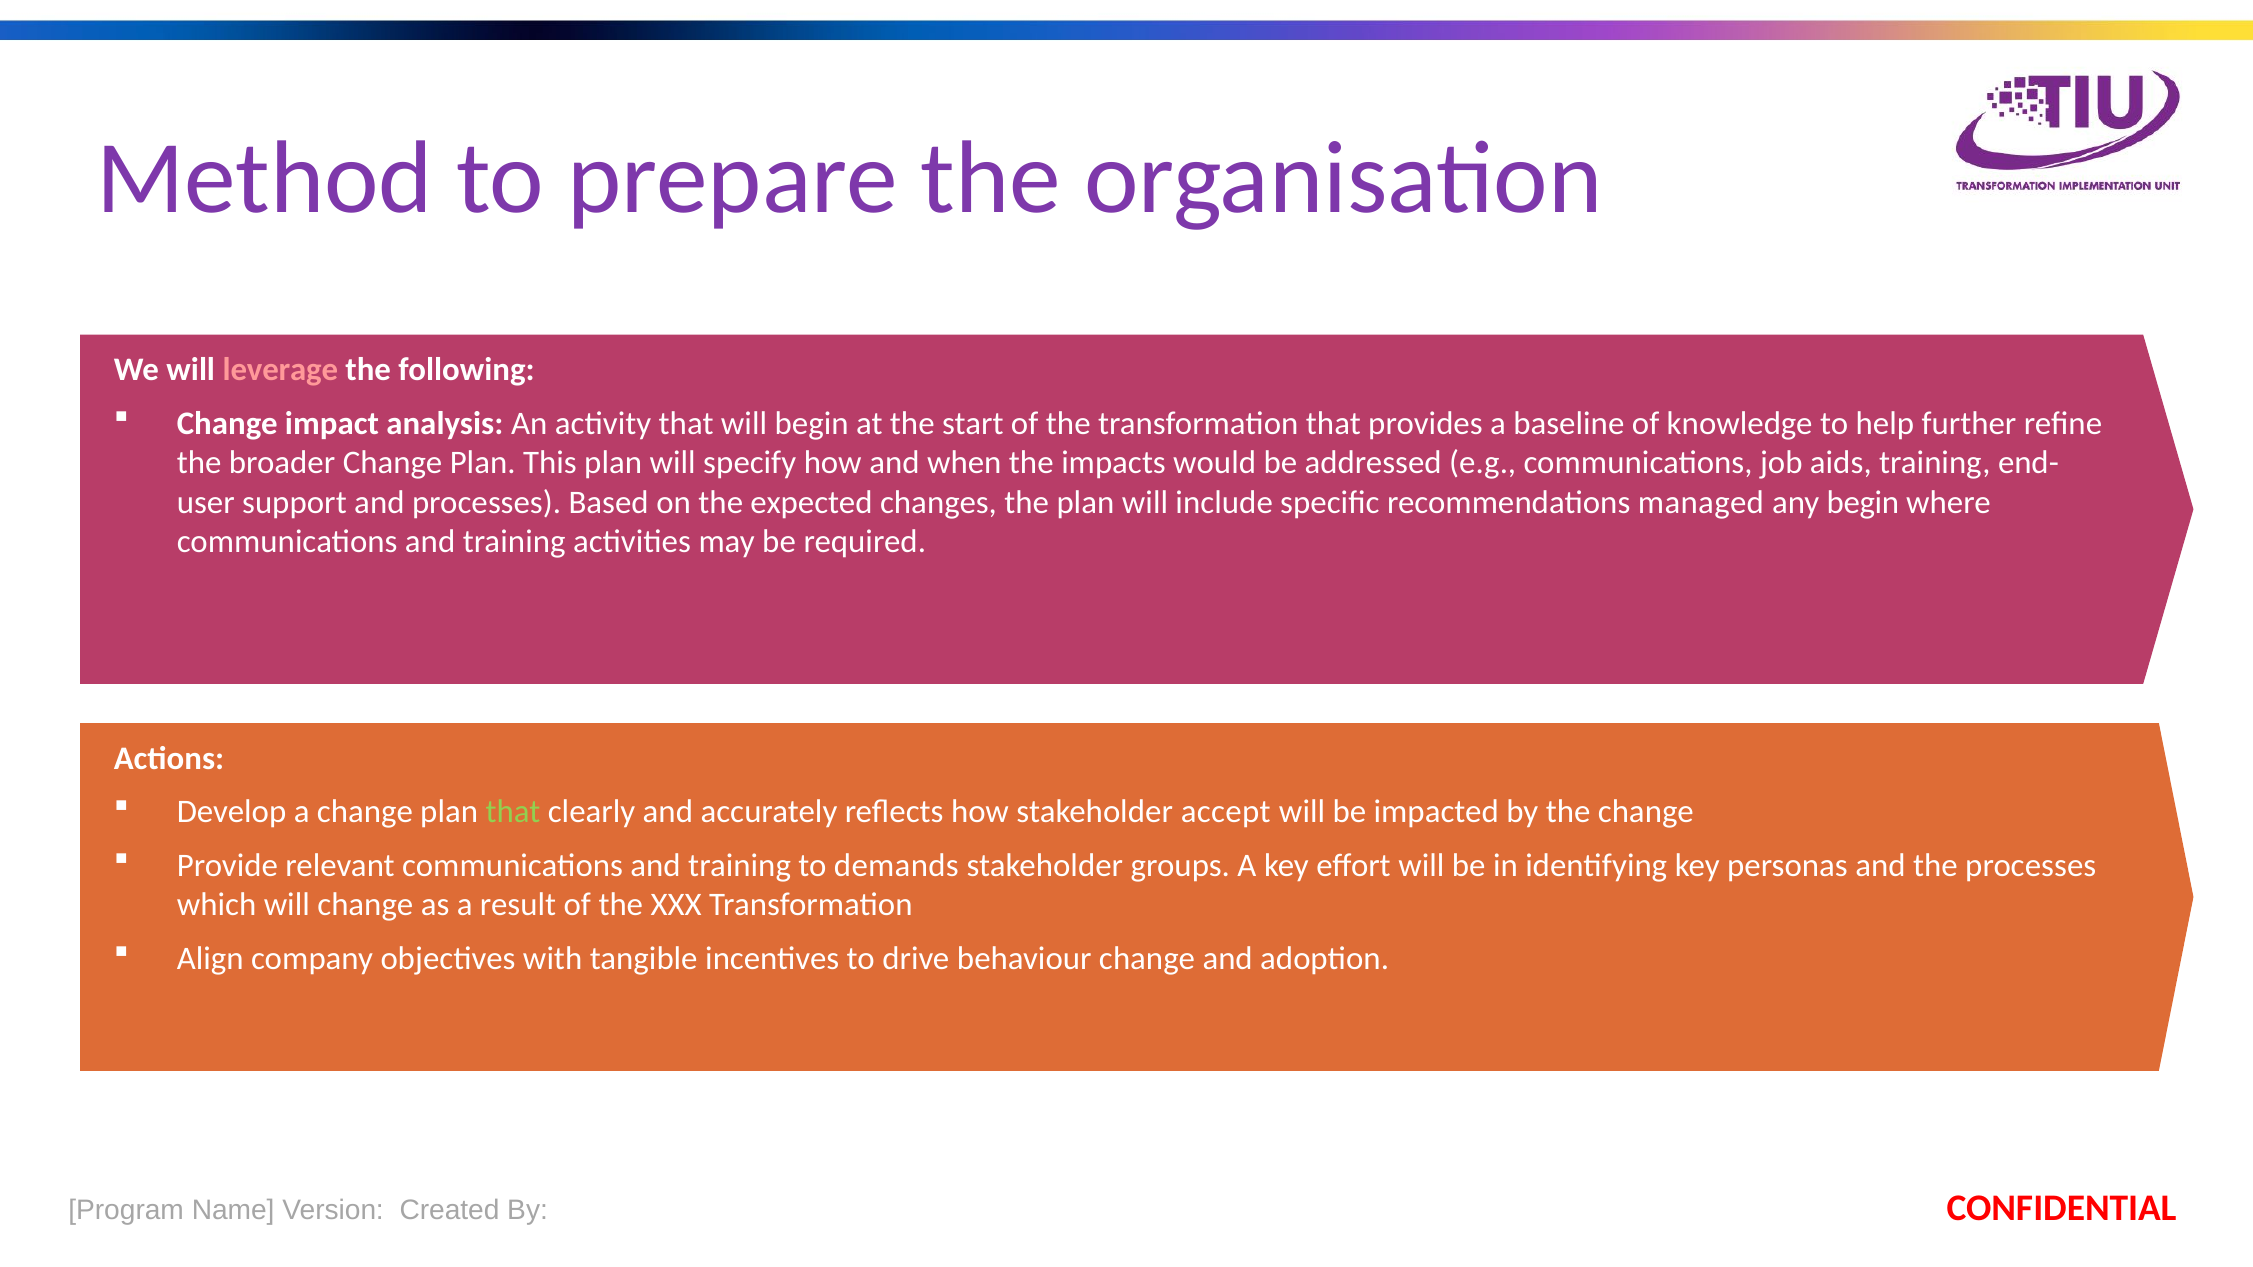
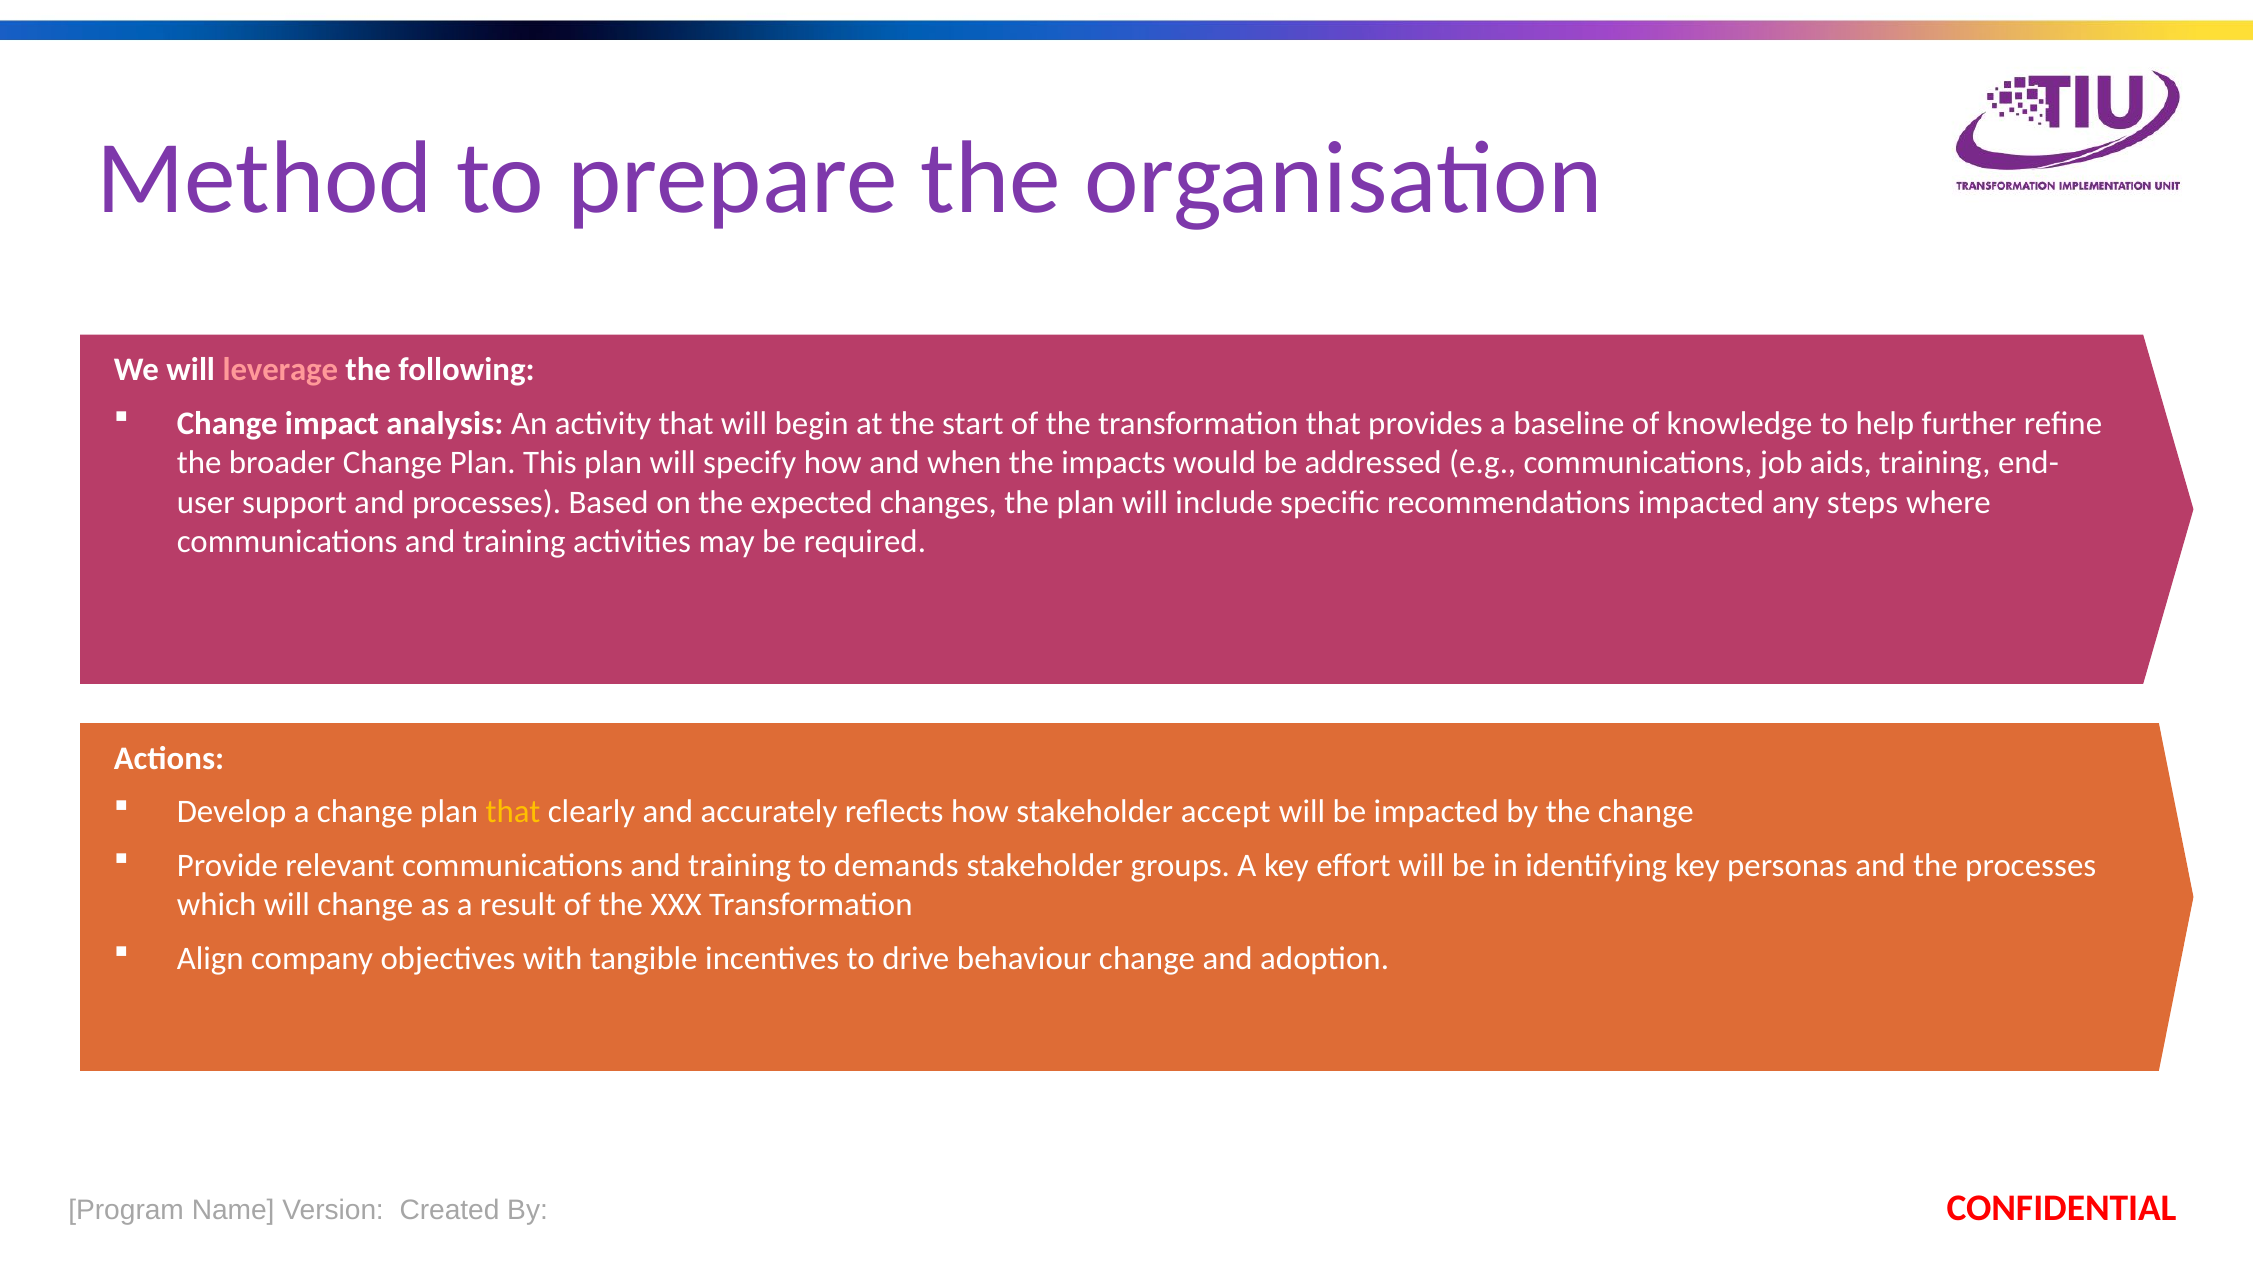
recommendations managed: managed -> impacted
any begin: begin -> steps
that at (513, 812) colour: light green -> yellow
